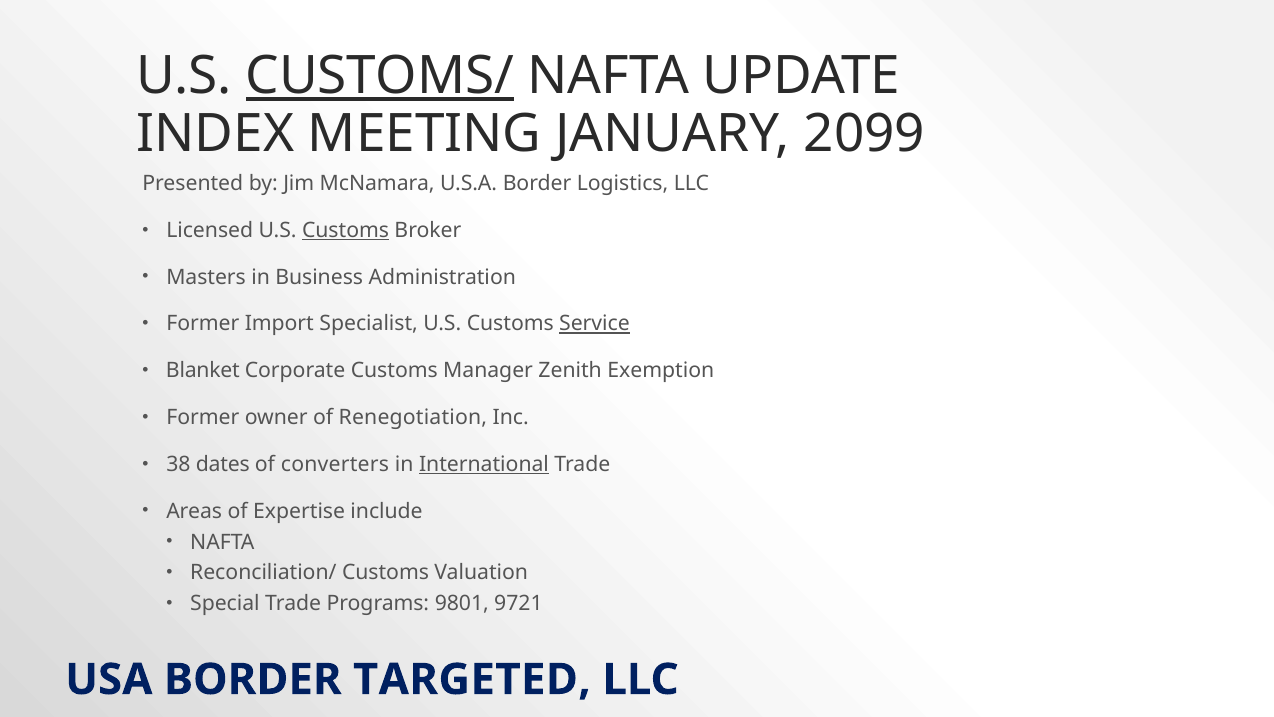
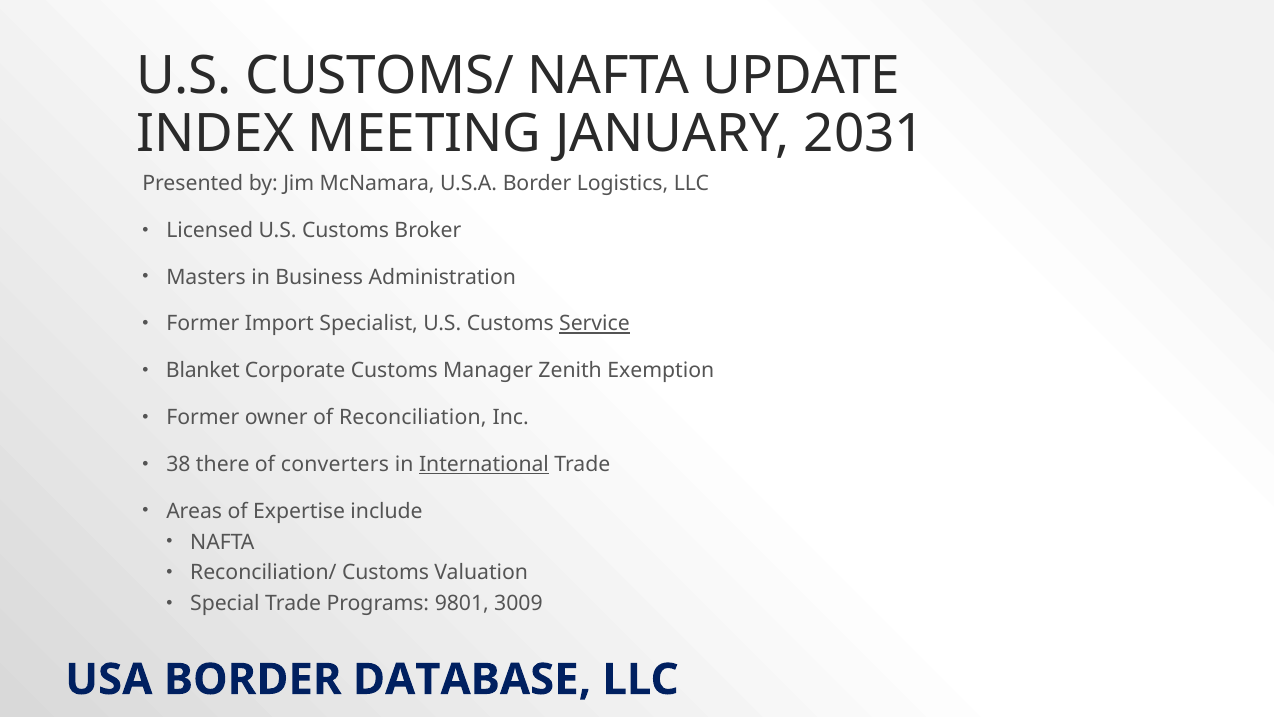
CUSTOMS/ underline: present -> none
2099: 2099 -> 2031
Customs at (346, 230) underline: present -> none
Renegotiation: Renegotiation -> Reconciliation
dates: dates -> there
9721: 9721 -> 3009
TARGETED: TARGETED -> DATABASE
